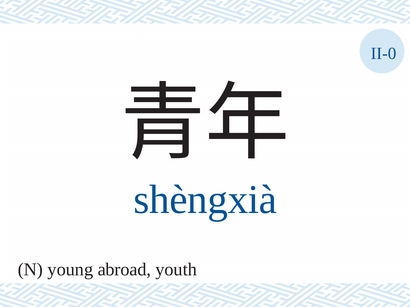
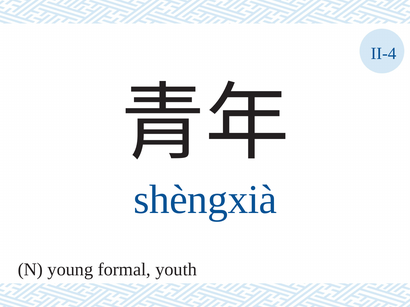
II-0: II-0 -> II-4
abroad: abroad -> formal
